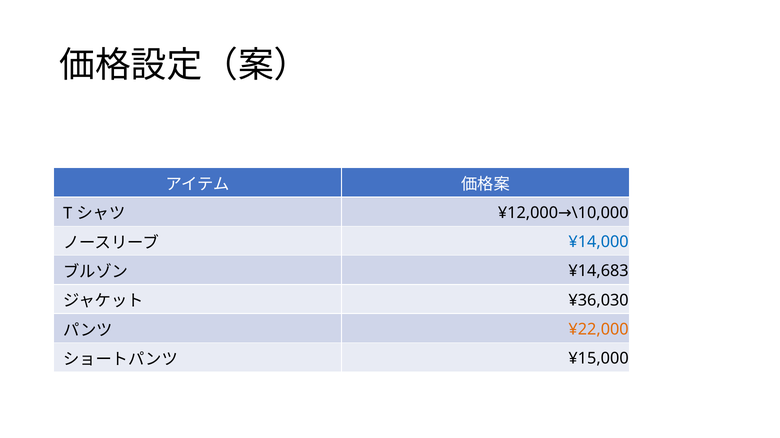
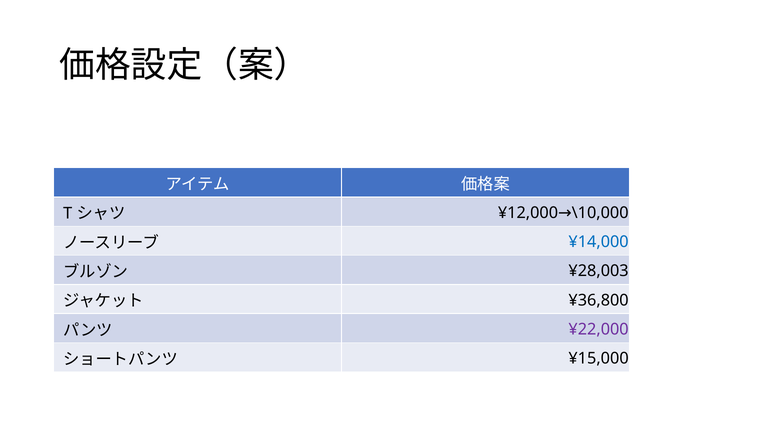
¥14,683: ¥14,683 -> ¥28,003
¥36,030: ¥36,030 -> ¥36,800
¥22,000 colour: orange -> purple
